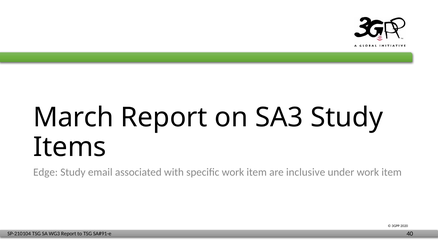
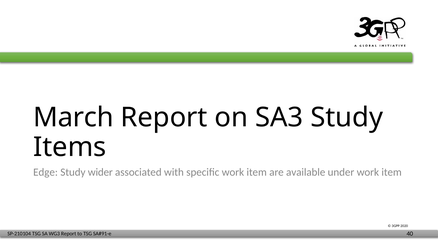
email: email -> wider
inclusive: inclusive -> available
